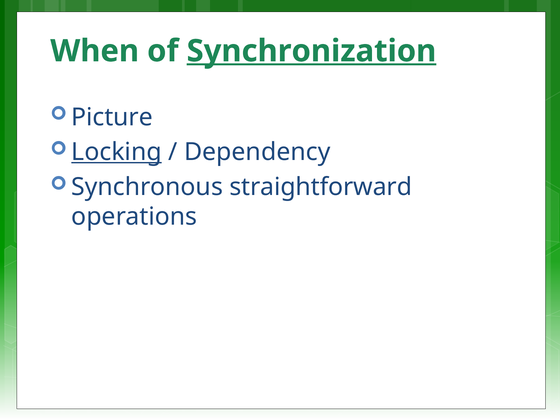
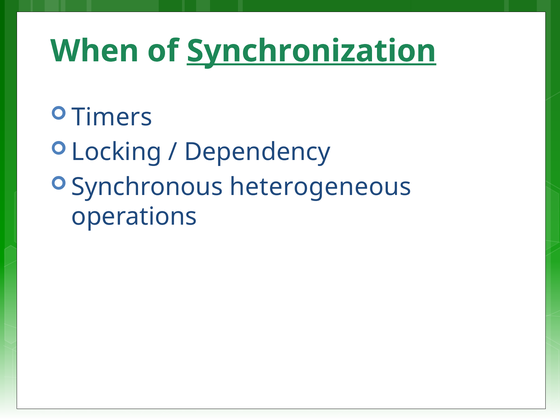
Picture: Picture -> Timers
Locking underline: present -> none
straightforward: straightforward -> heterogeneous
